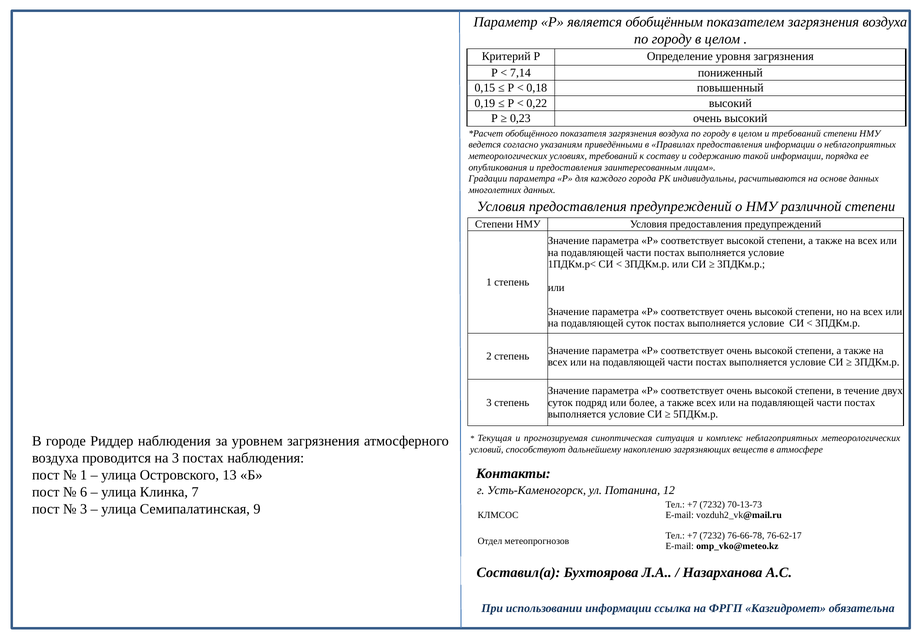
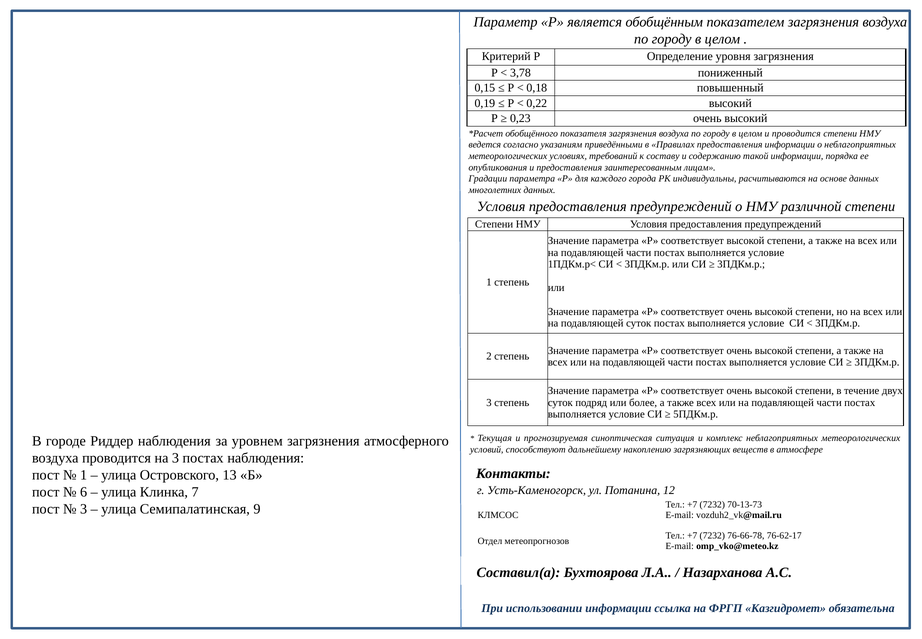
7,14: 7,14 -> 3,78
и требований: требований -> проводится
